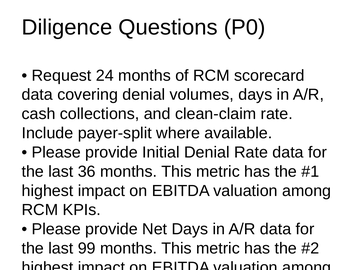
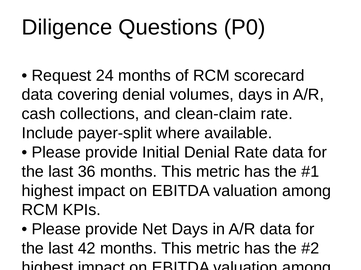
99: 99 -> 42
